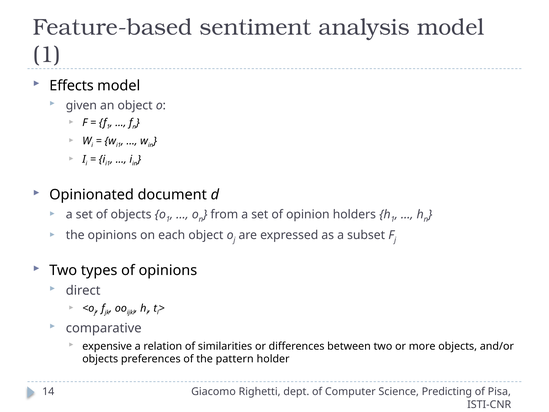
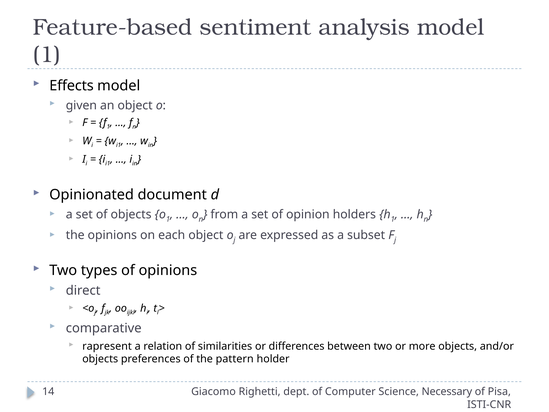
expensive: expensive -> rapresent
Predicting: Predicting -> Necessary
